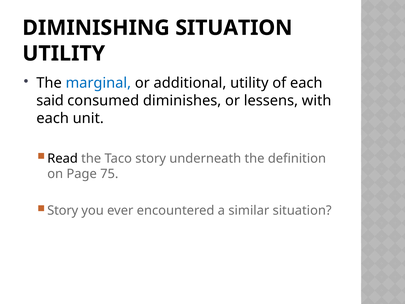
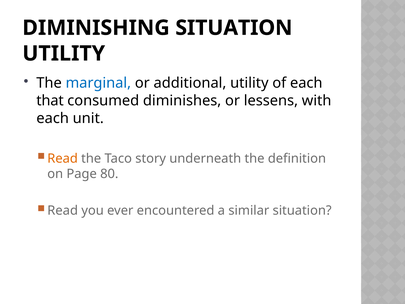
said: said -> that
Read at (63, 158) colour: black -> orange
75: 75 -> 80
Story at (63, 210): Story -> Read
